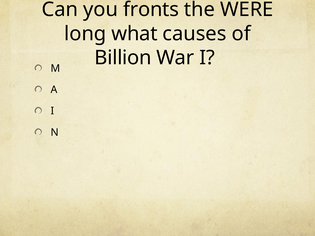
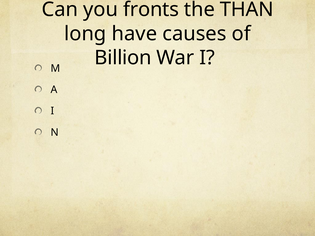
WERE: WERE -> THAN
what: what -> have
